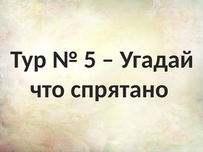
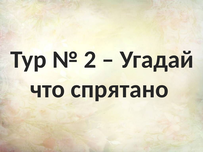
5: 5 -> 2
